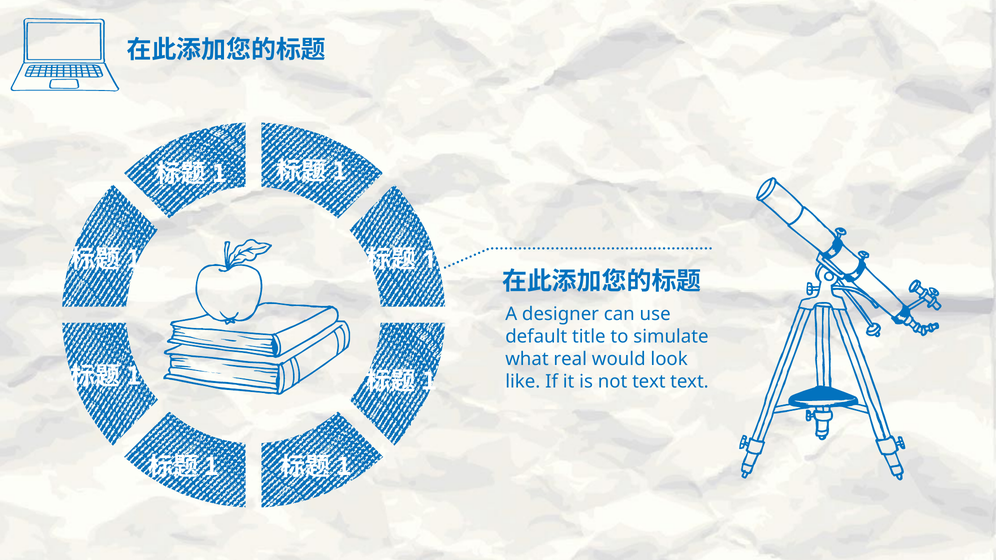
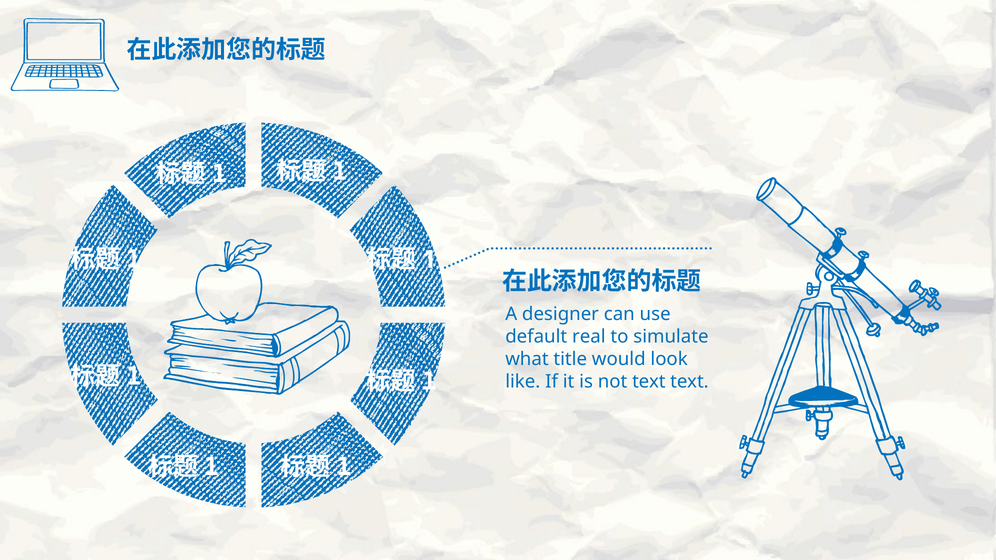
title: title -> real
real: real -> title
